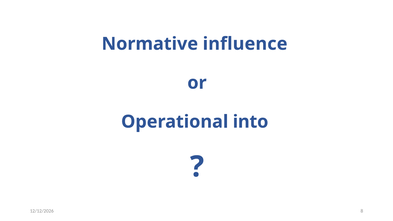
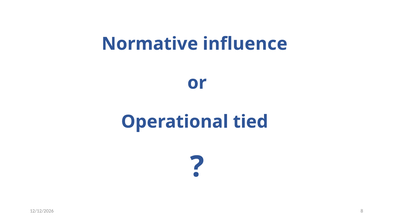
into: into -> tied
